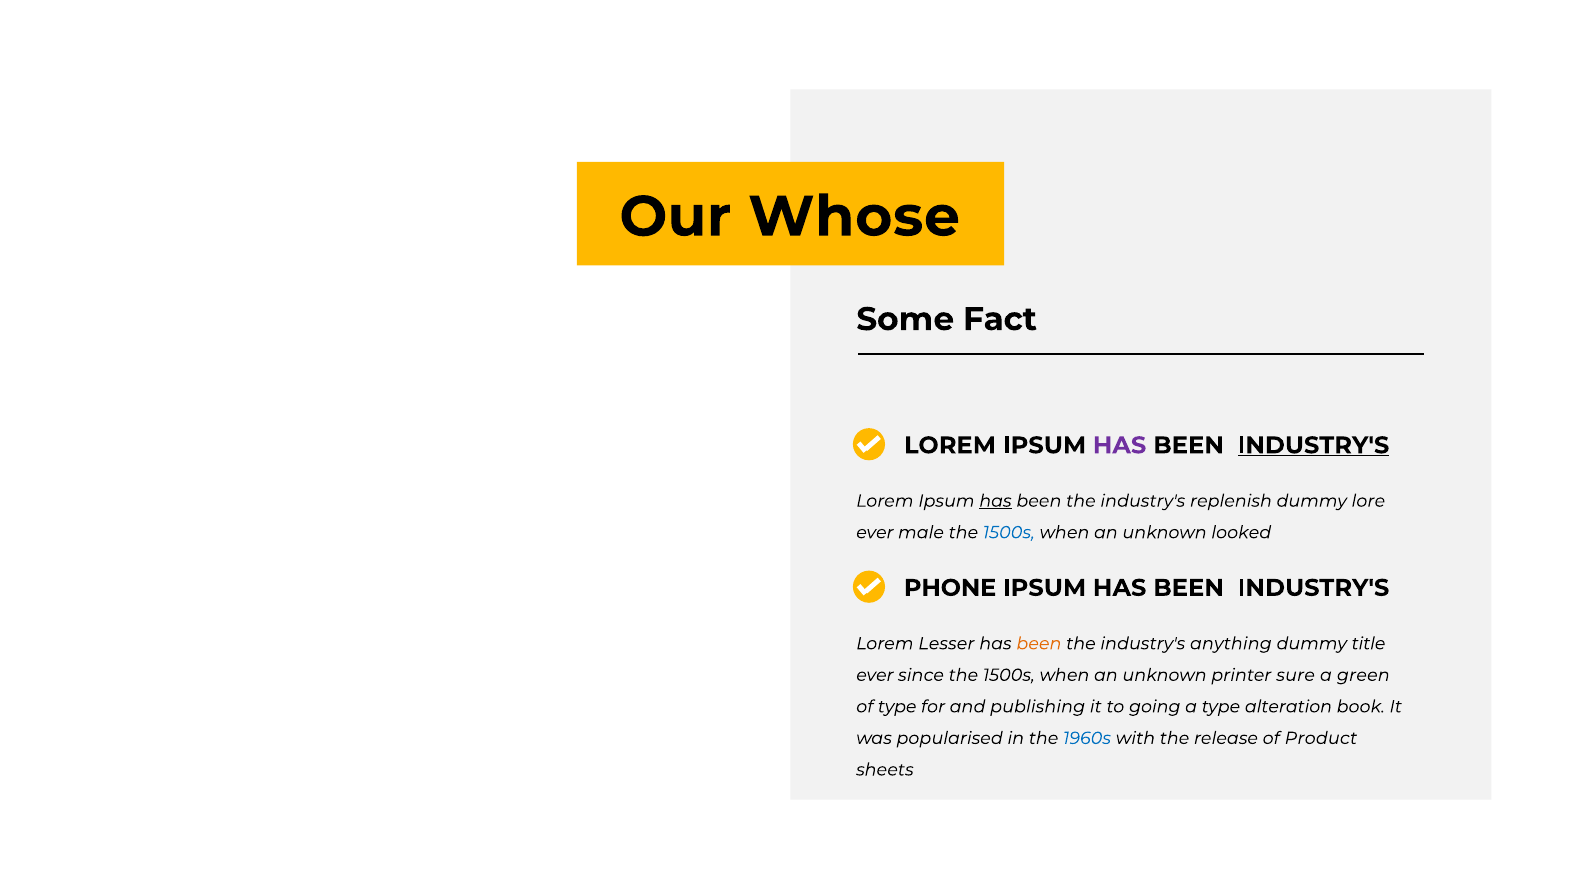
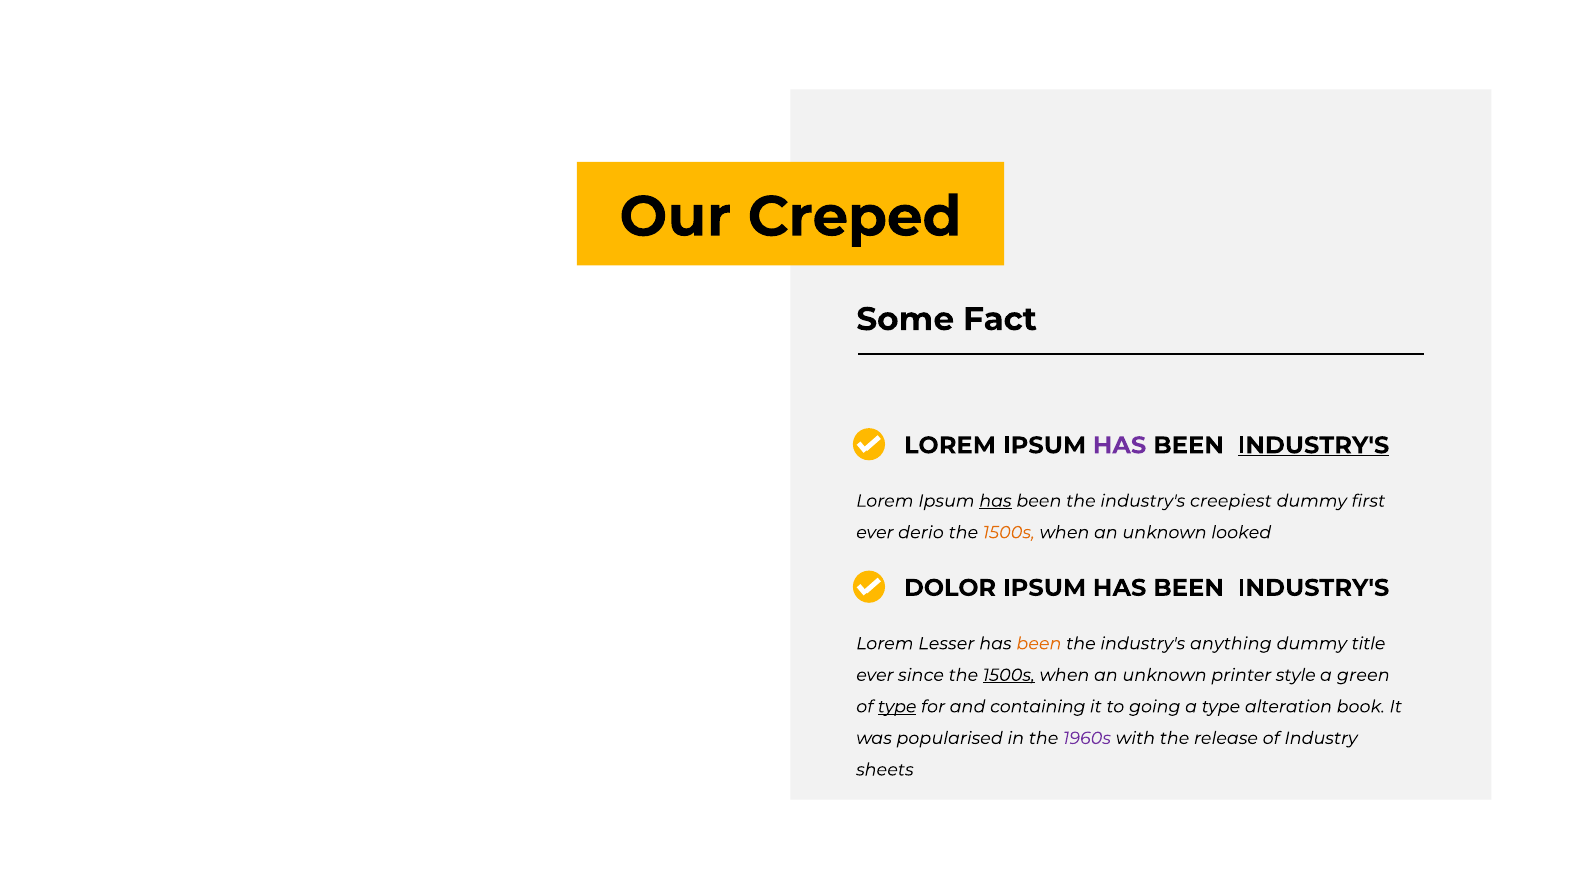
Whose: Whose -> Creped
replenish: replenish -> creepiest
lore: lore -> first
male: male -> derio
1500s at (1009, 533) colour: blue -> orange
PHONE: PHONE -> DOLOR
1500s at (1009, 675) underline: none -> present
sure: sure -> style
type at (897, 707) underline: none -> present
publishing: publishing -> containing
1960s colour: blue -> purple
Product: Product -> Industry
